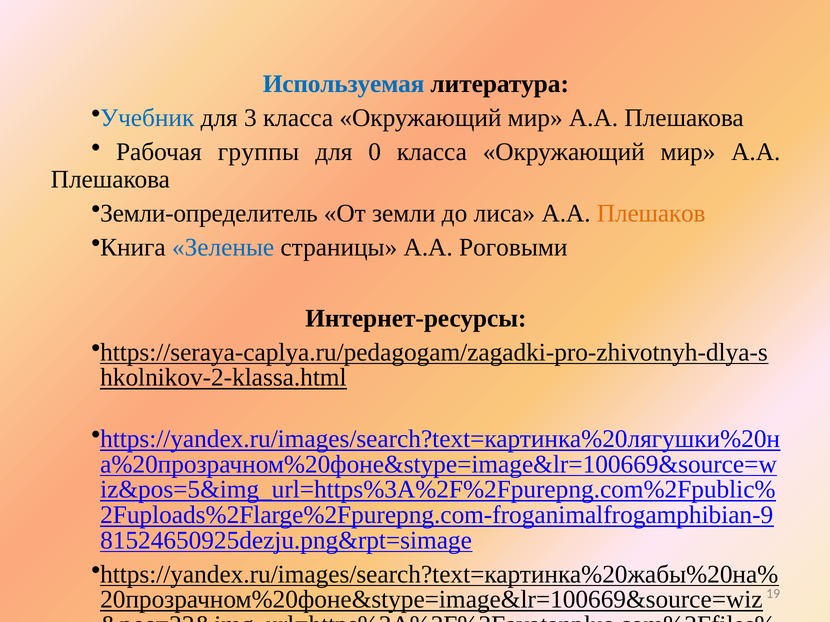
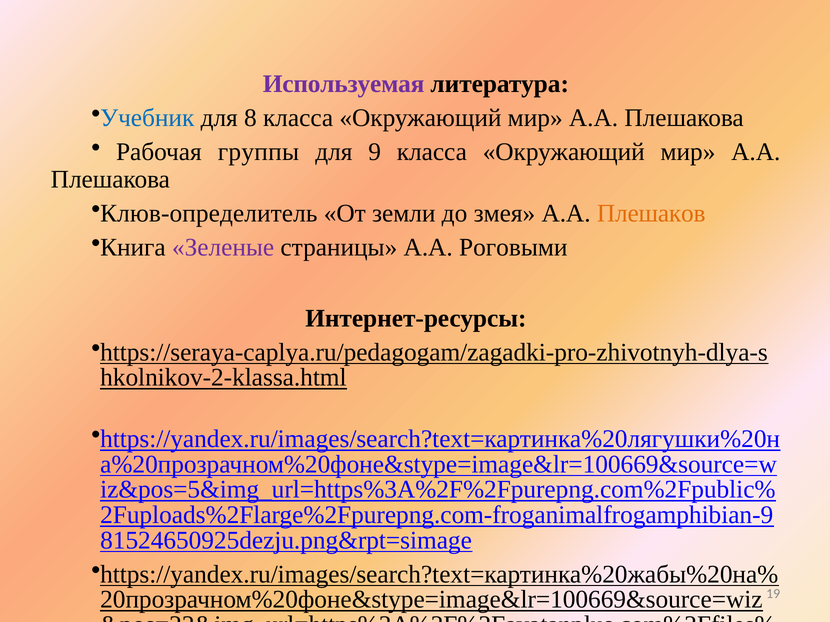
Используемая colour: blue -> purple
3: 3 -> 8
0: 0 -> 9
Земли-определитель: Земли-определитель -> Клюв-определитель
лиса: лиса -> змея
Зеленые colour: blue -> purple
